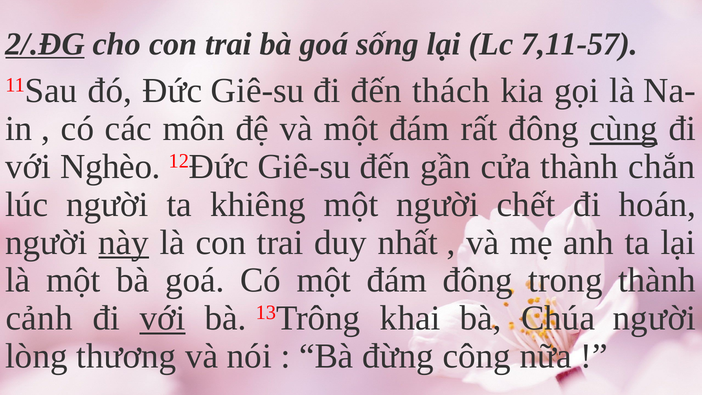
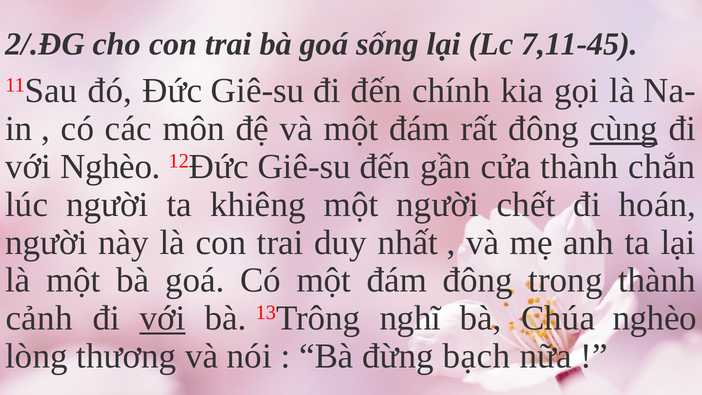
2/.ĐG underline: present -> none
7,11-57: 7,11-57 -> 7,11-45
thách: thách -> chính
này underline: present -> none
khai: khai -> nghĩ
Chúa người: người -> nghèo
công: công -> bạch
